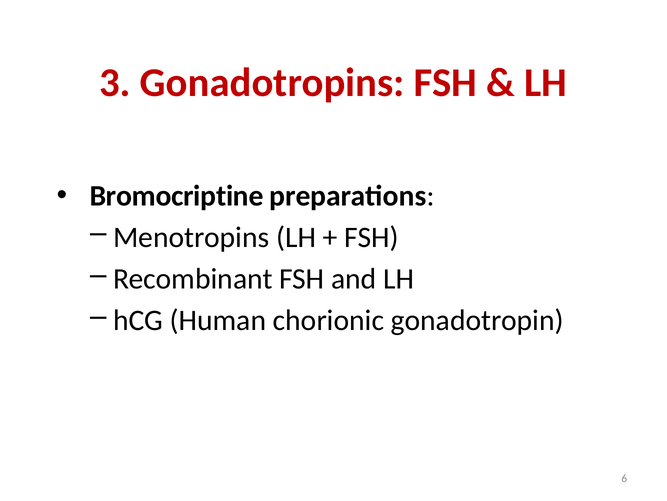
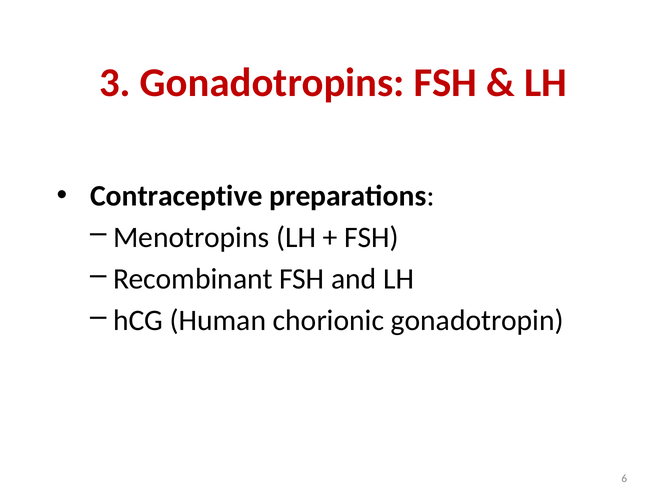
Bromocriptine: Bromocriptine -> Contraceptive
